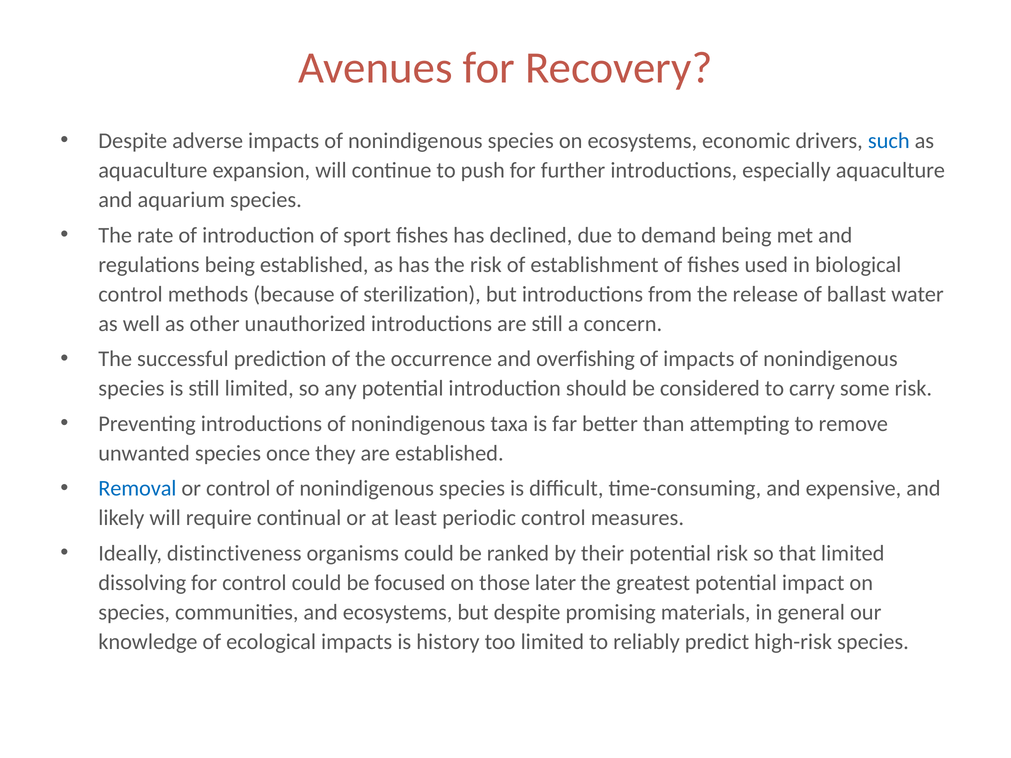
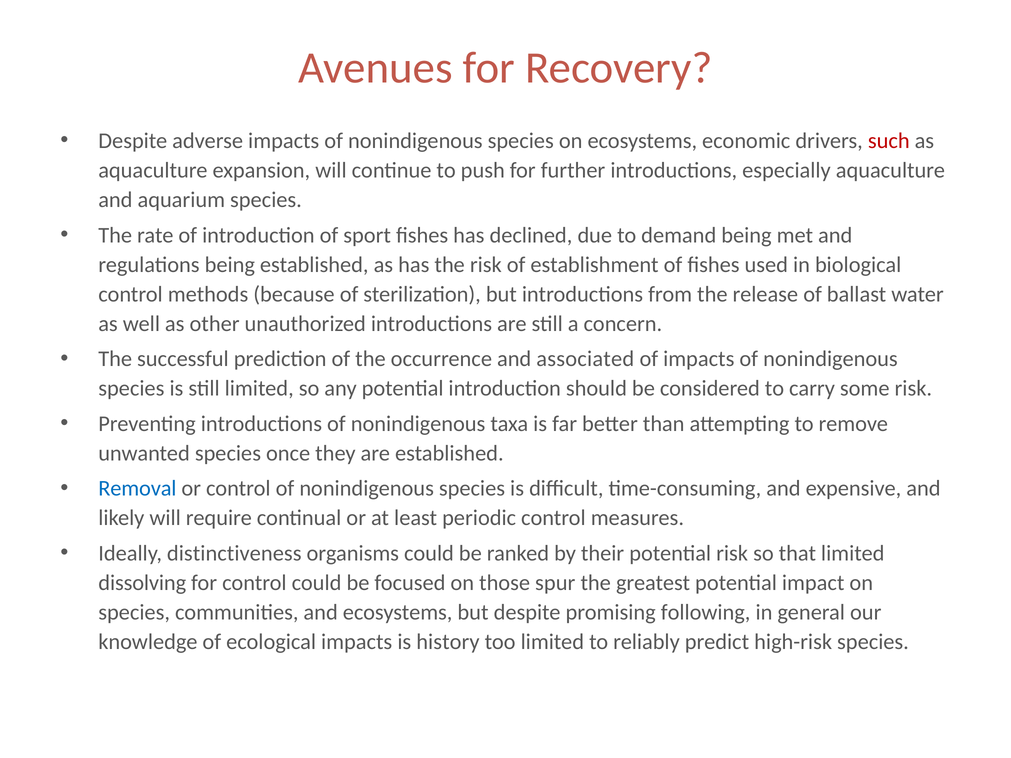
such colour: blue -> red
overfishing: overfishing -> associated
later: later -> spur
materials: materials -> following
